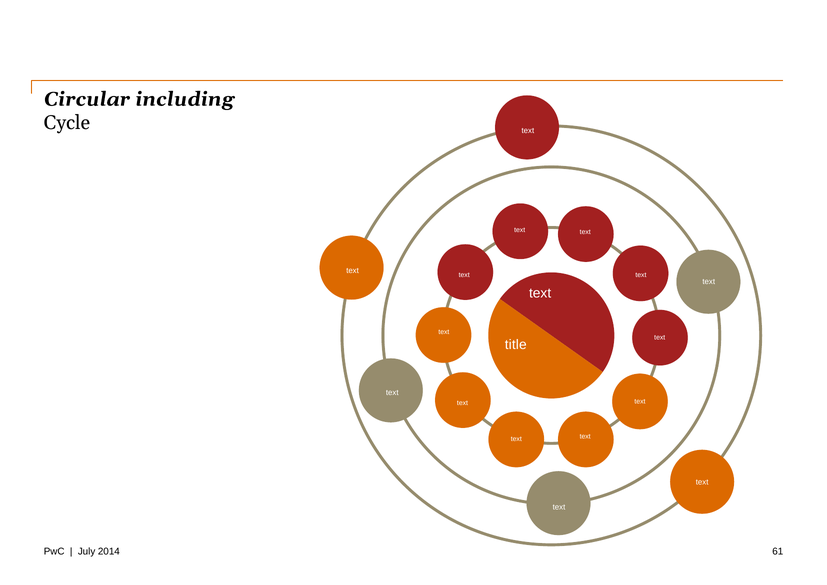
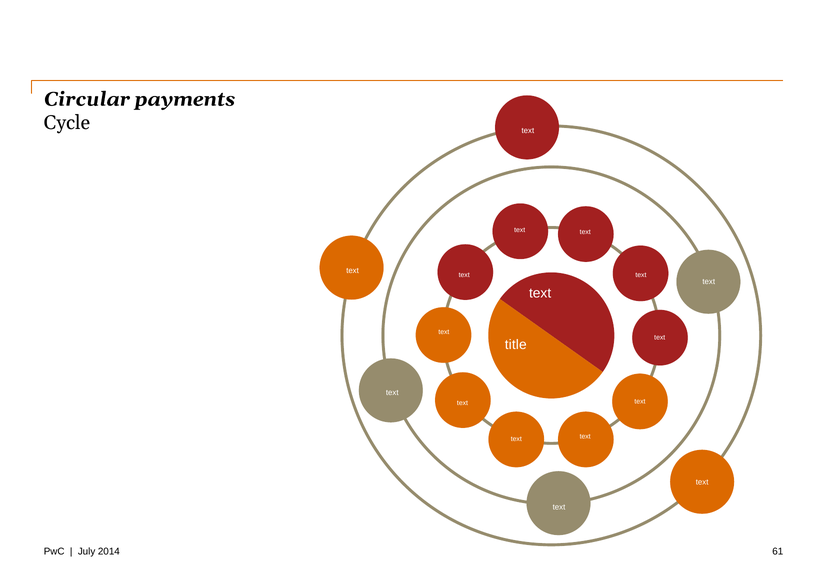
including: including -> payments
